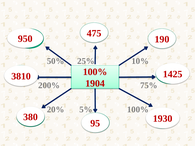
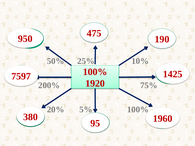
3810: 3810 -> 7597
1904: 1904 -> 1920
1930: 1930 -> 1960
